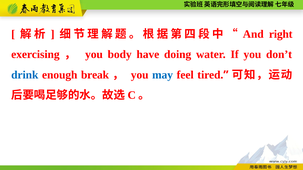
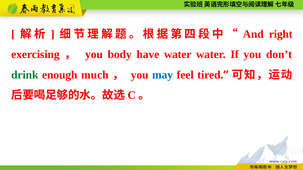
have doing: doing -> water
drink colour: blue -> green
break: break -> much
